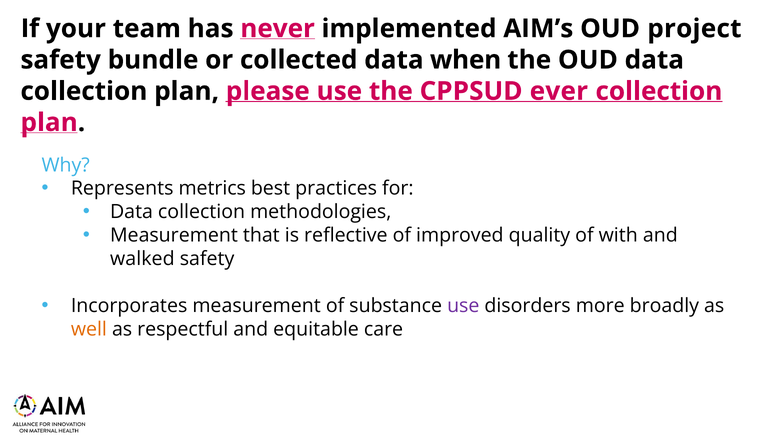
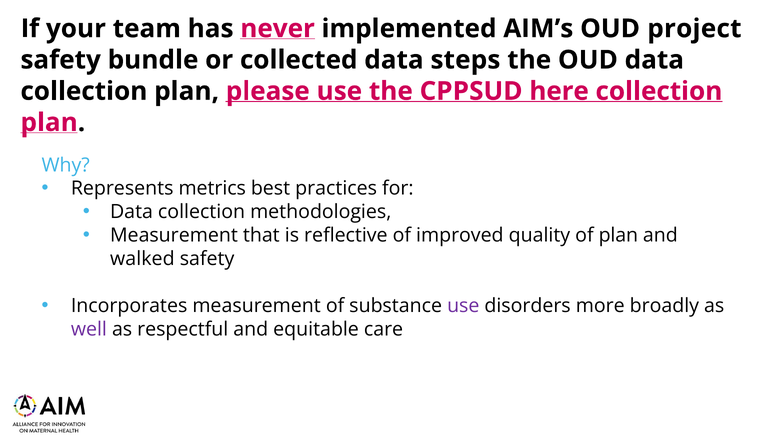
when: when -> steps
ever: ever -> here
of with: with -> plan
well colour: orange -> purple
